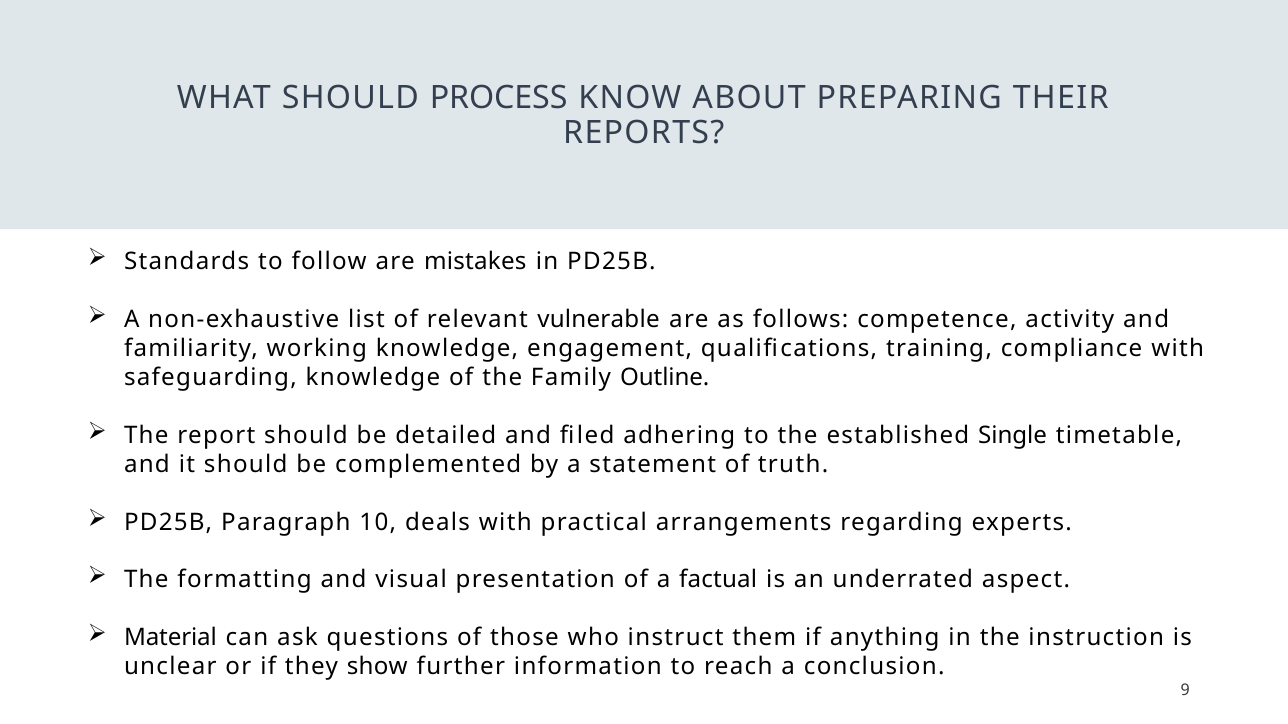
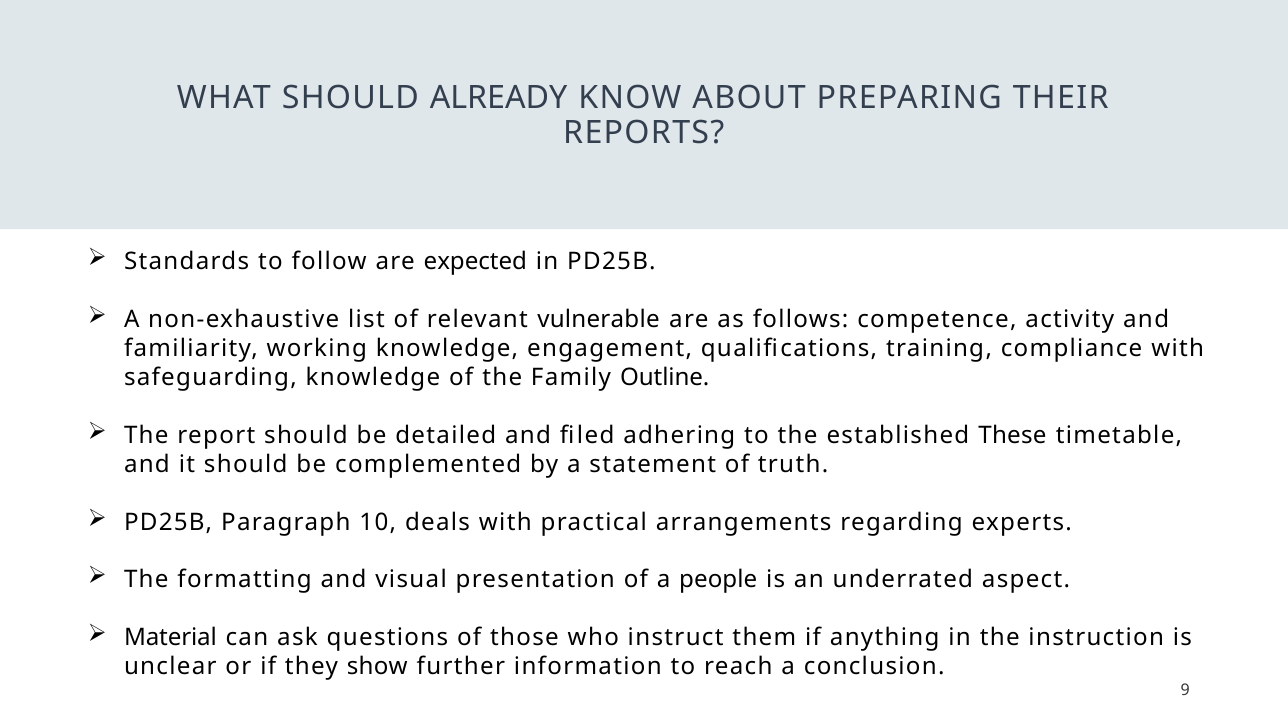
PROCESS: PROCESS -> ALREADY
mistakes: mistakes -> expected
Single: Single -> These
factual: factual -> people
